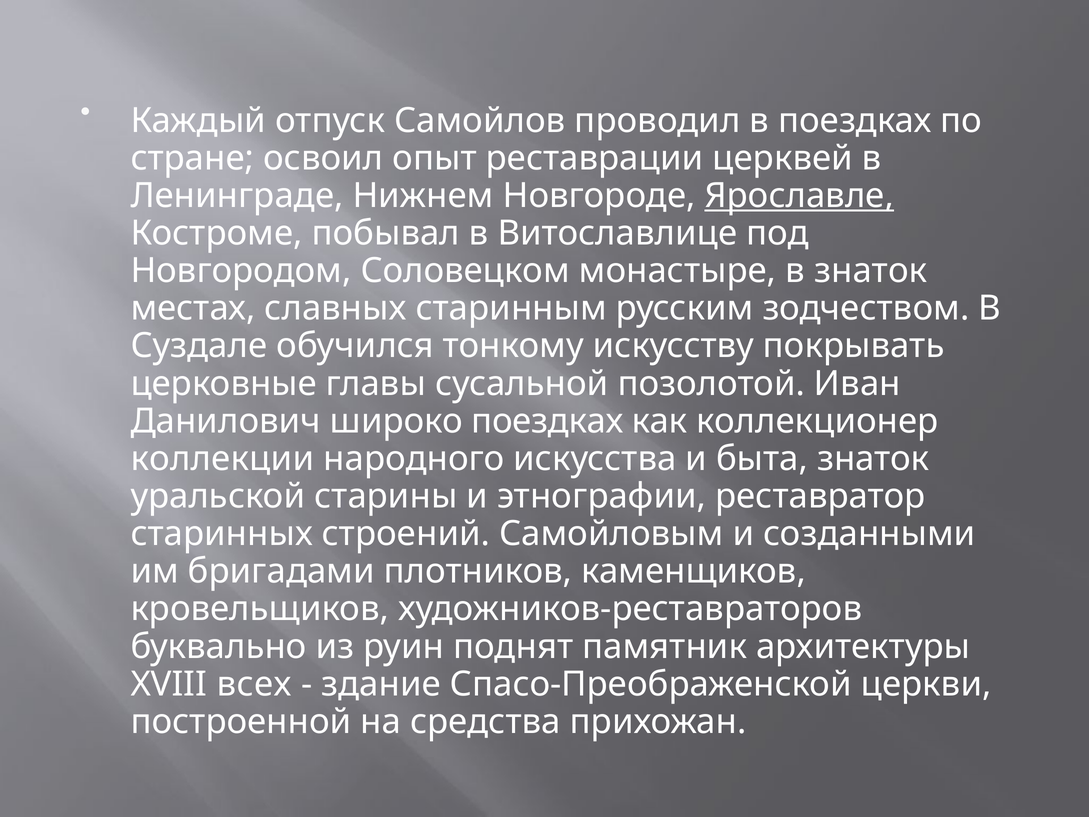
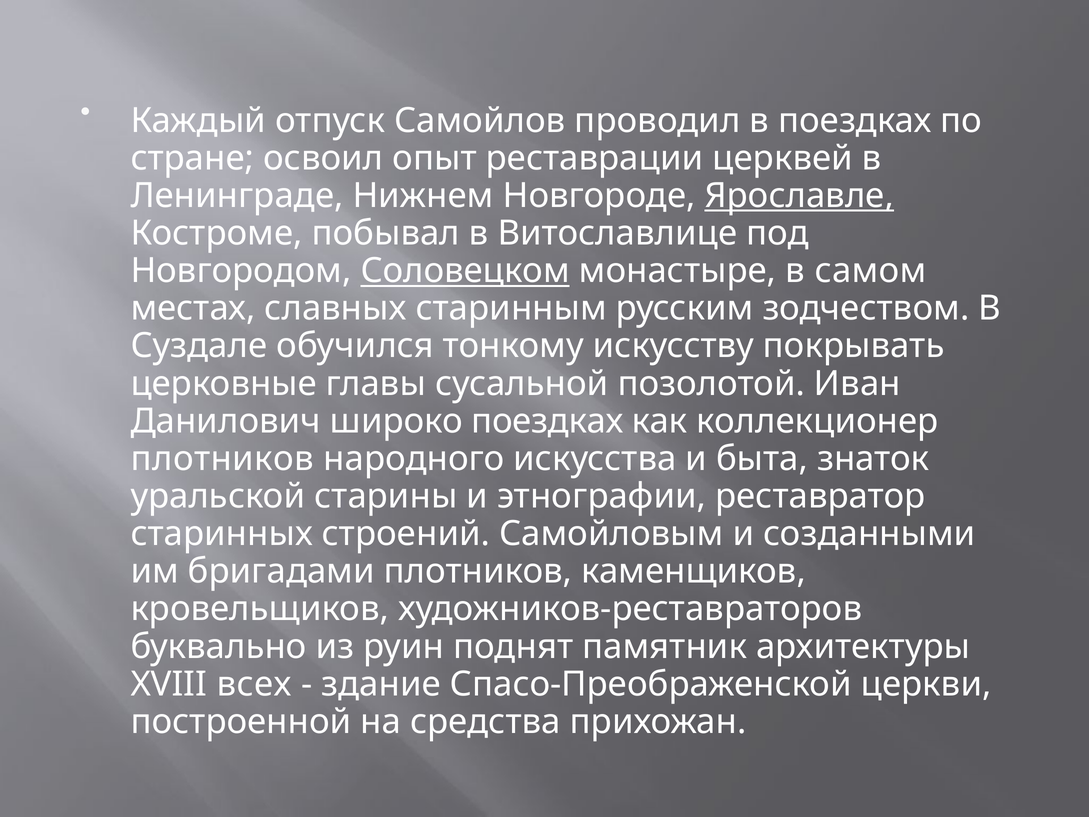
Соловецком underline: none -> present
в знаток: знаток -> самом
коллекции at (222, 459): коллекции -> плотников
